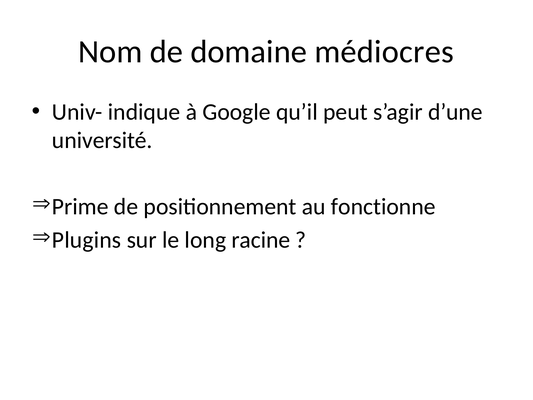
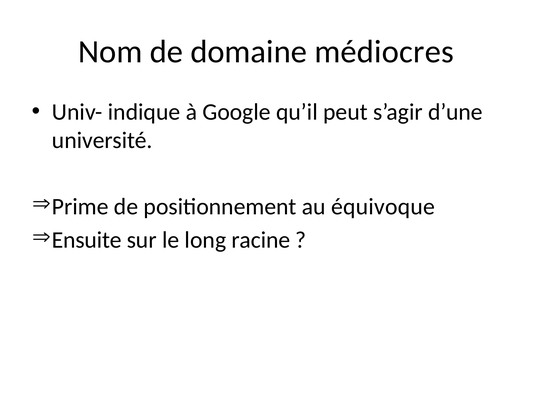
fonctionne: fonctionne -> équivoque
Plugins: Plugins -> Ensuite
